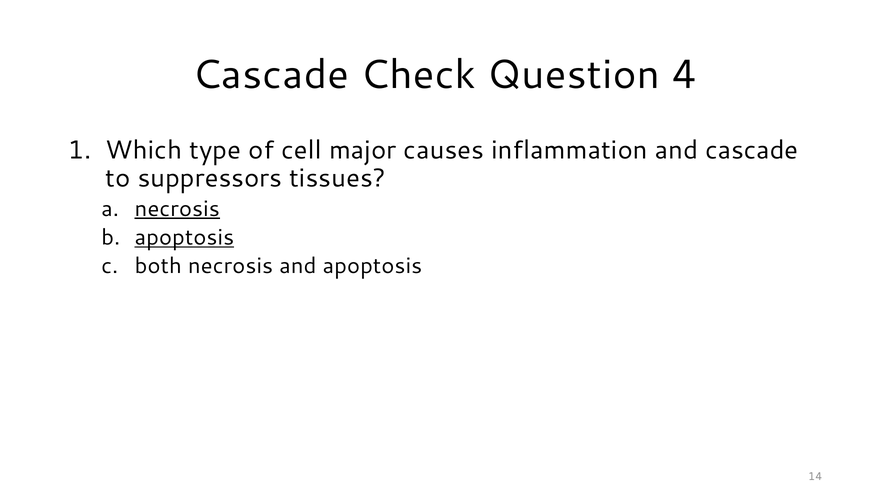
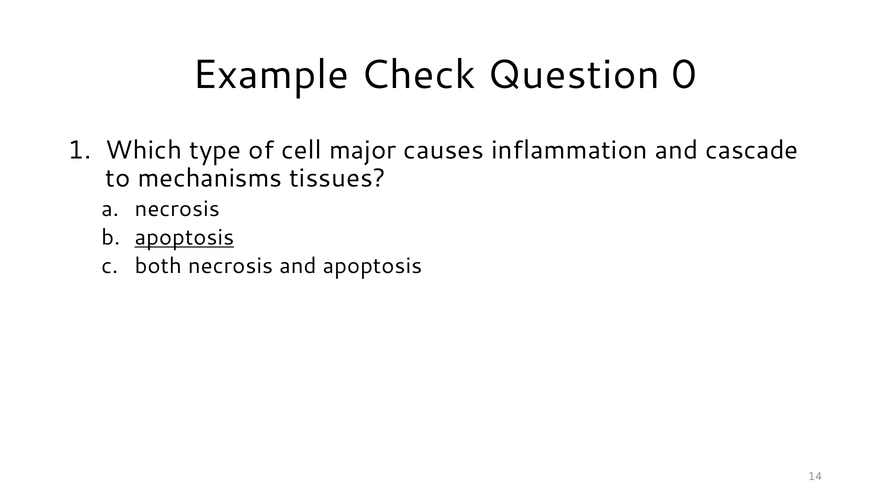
Cascade at (271, 75): Cascade -> Example
4: 4 -> 0
suppressors: suppressors -> mechanisms
necrosis at (177, 209) underline: present -> none
